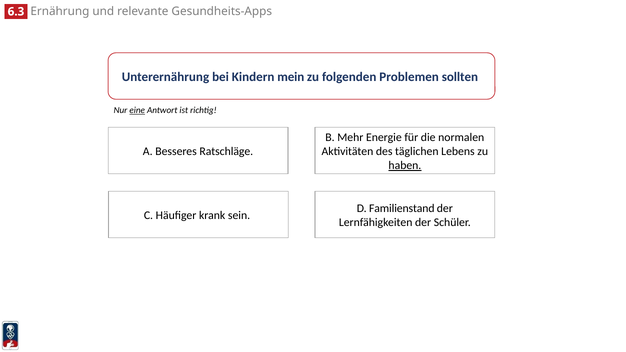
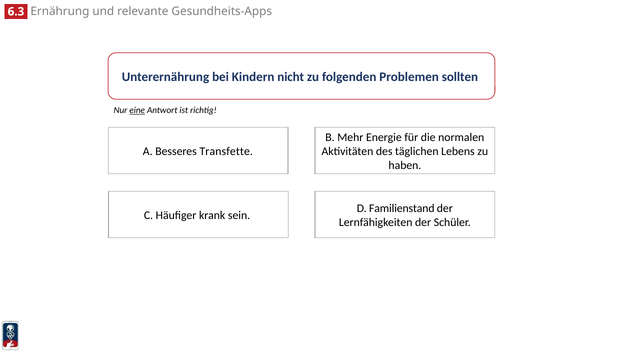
mein: mein -> nicht
Ratschläge: Ratschläge -> Transfette
haben underline: present -> none
